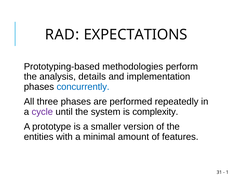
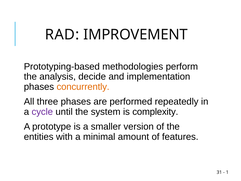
EXPECTATIONS: EXPECTATIONS -> IMPROVEMENT
details: details -> decide
concurrently colour: blue -> orange
